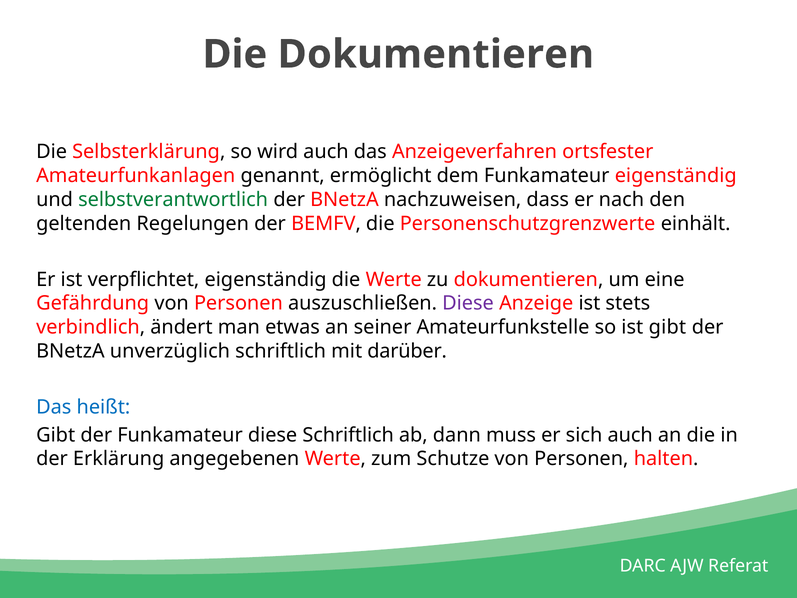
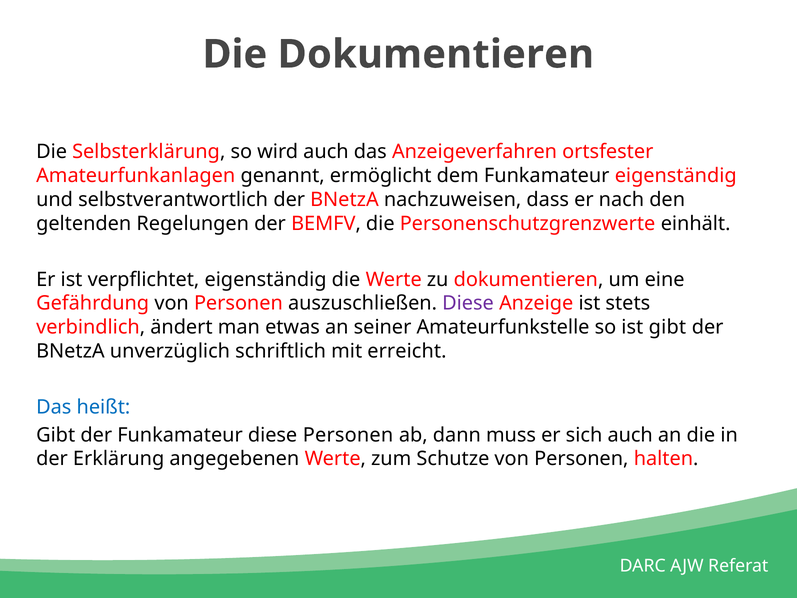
selbstverantwortlich colour: green -> black
darüber: darüber -> erreicht
diese Schriftlich: Schriftlich -> Personen
